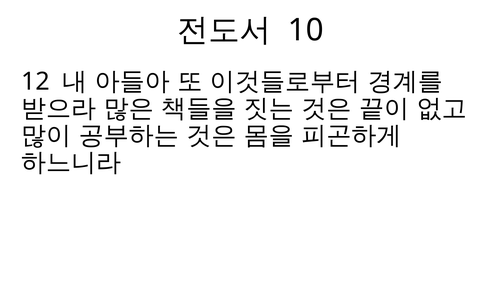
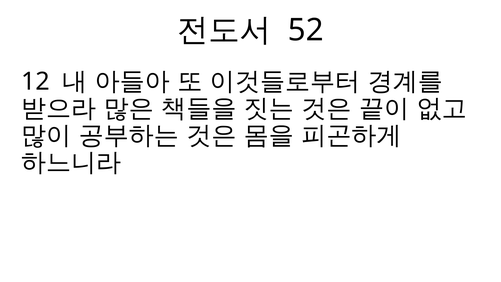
10: 10 -> 52
